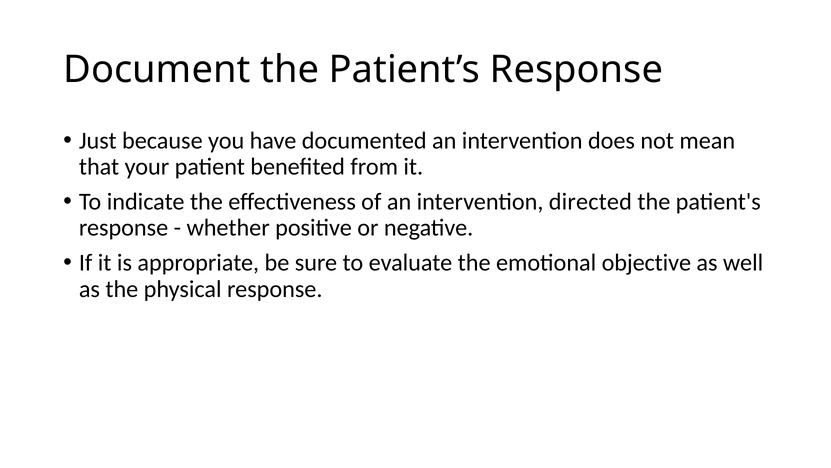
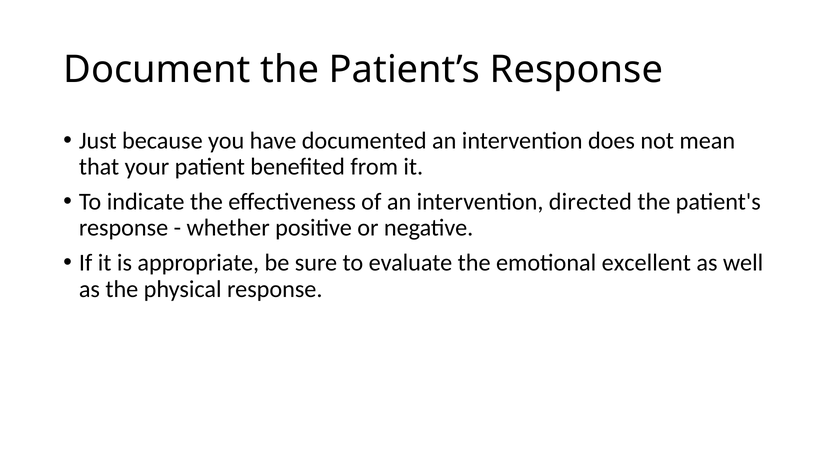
objective: objective -> excellent
